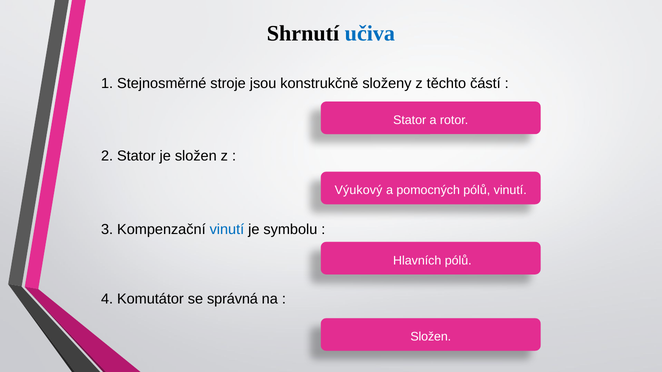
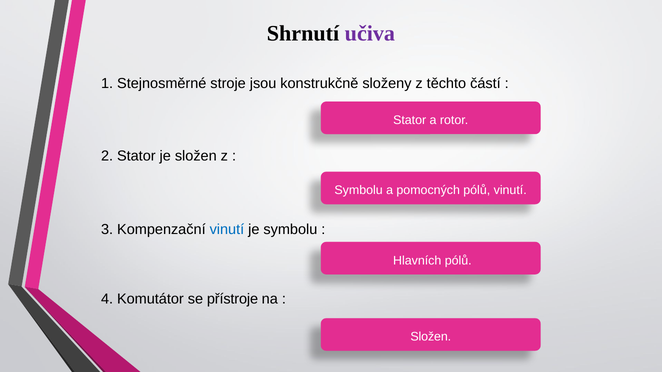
učiva colour: blue -> purple
Výukový at (359, 191): Výukový -> Symbolu
správná: správná -> přístroje
